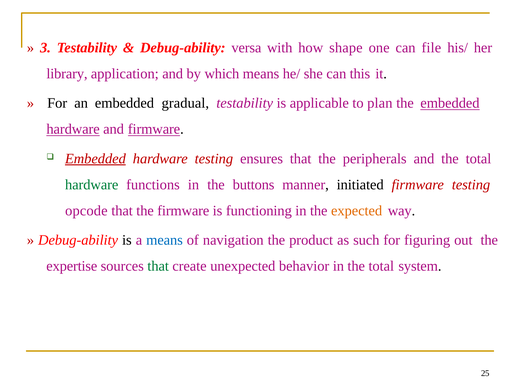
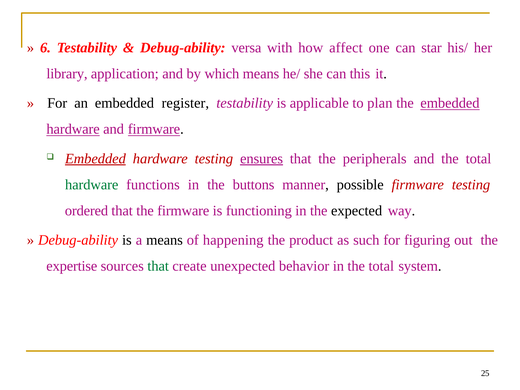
3: 3 -> 6
shape: shape -> affect
file: file -> star
gradual: gradual -> register
ensures underline: none -> present
initiated: initiated -> possible
opcode: opcode -> ordered
expected colour: orange -> black
means at (165, 240) colour: blue -> black
navigation: navigation -> happening
